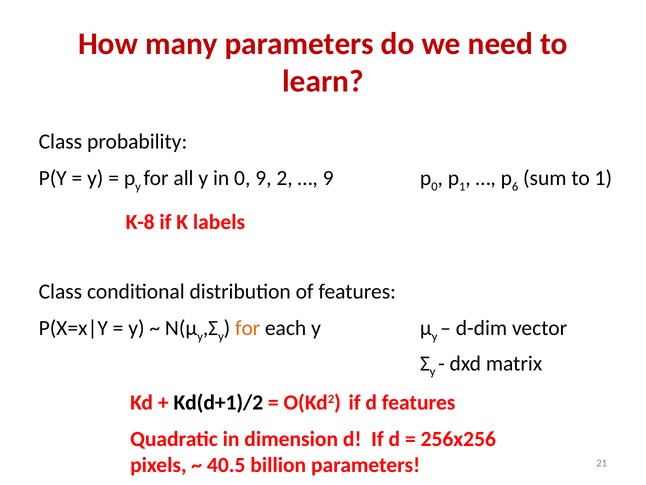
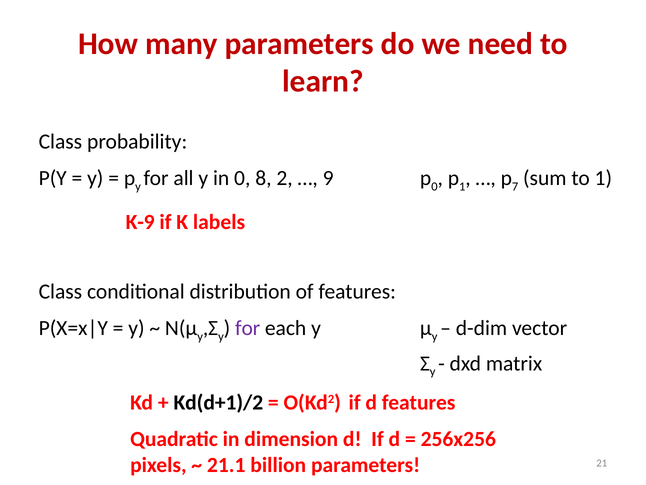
0 9: 9 -> 8
6: 6 -> 7
K-8: K-8 -> K-9
for at (248, 328) colour: orange -> purple
40.5: 40.5 -> 21.1
